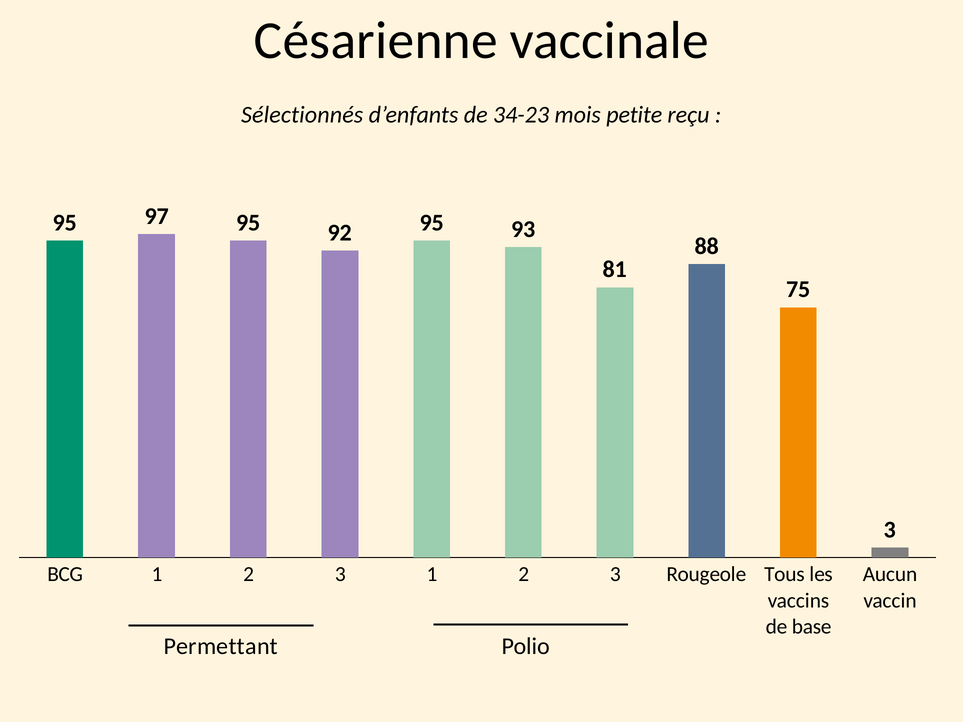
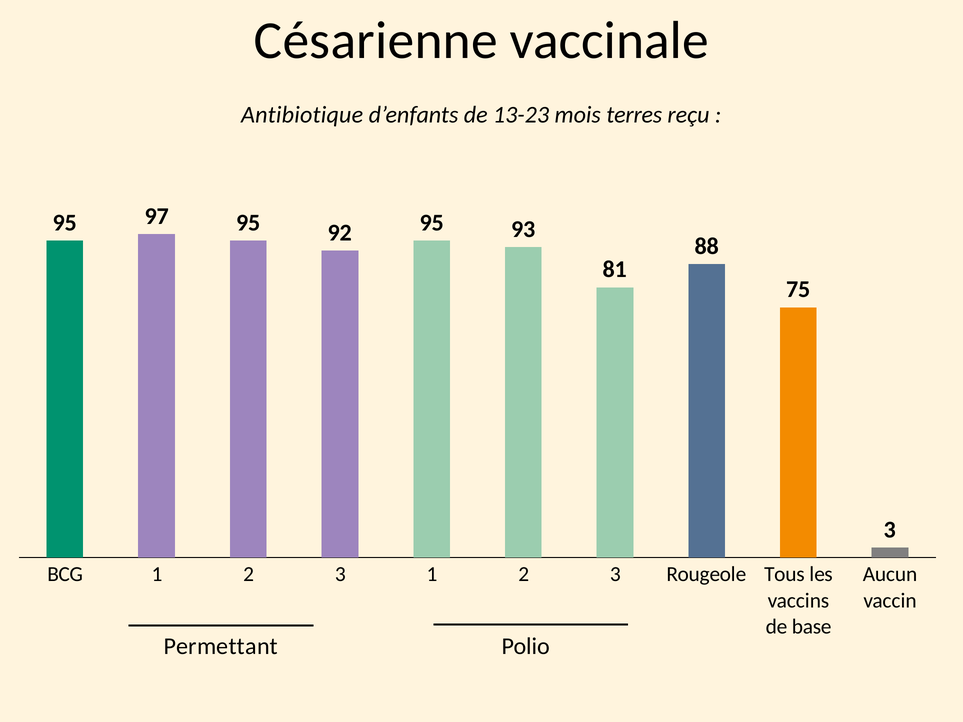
Sélectionnés: Sélectionnés -> Antibiotique
34-23: 34-23 -> 13-23
petite: petite -> terres
